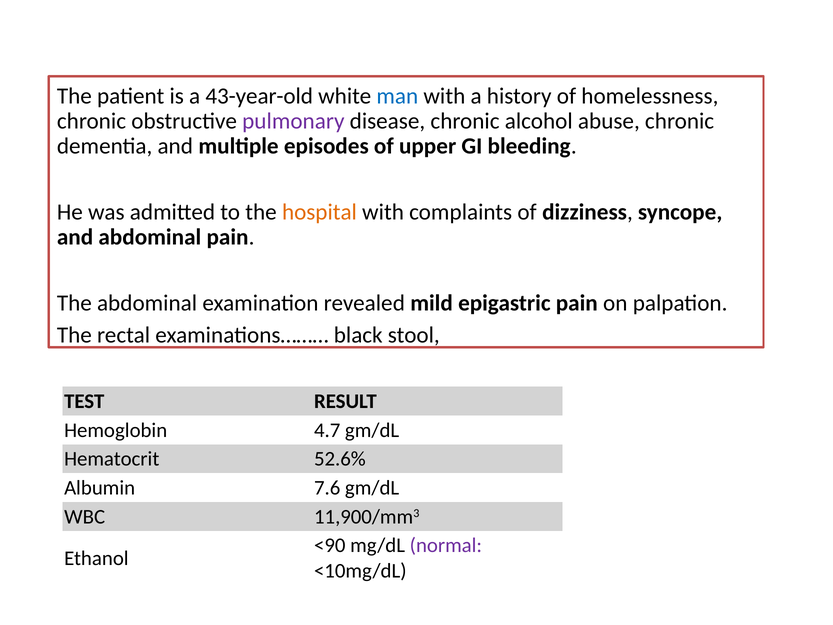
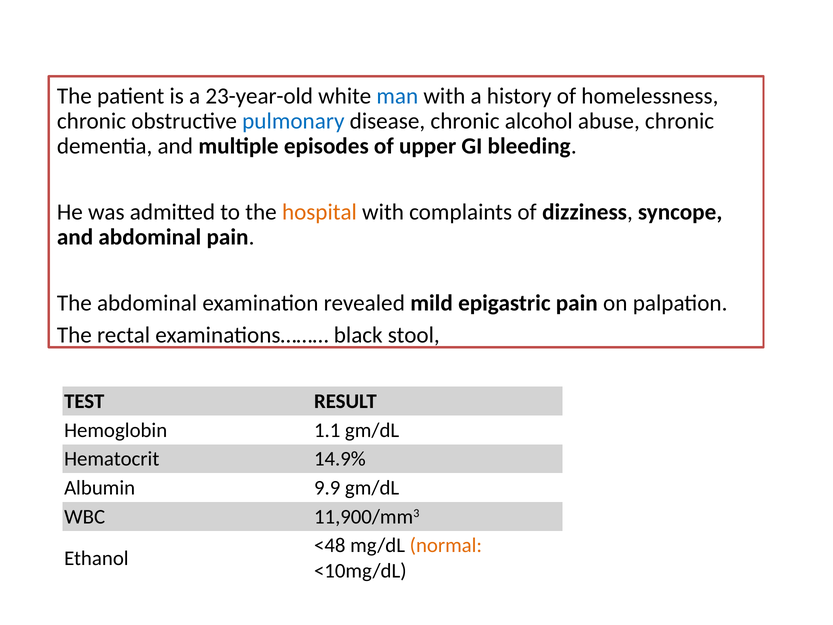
43-year-old: 43-year-old -> 23-year-old
pulmonary colour: purple -> blue
4.7: 4.7 -> 1.1
52.6%: 52.6% -> 14.9%
7.6: 7.6 -> 9.9
<90: <90 -> <48
normal colour: purple -> orange
